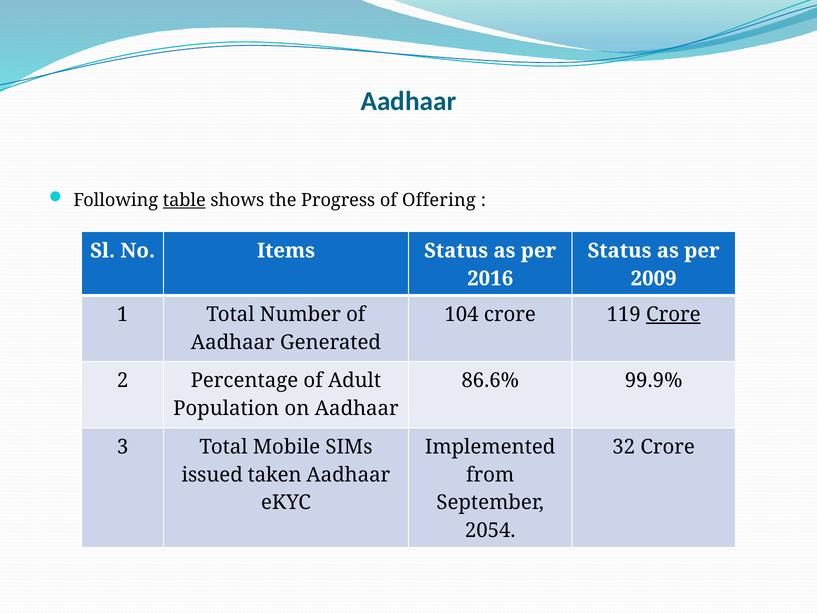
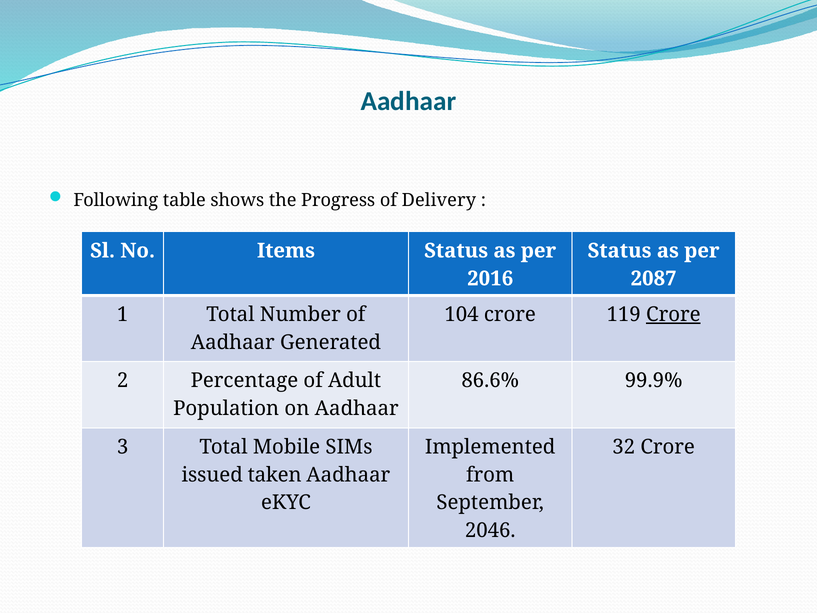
table underline: present -> none
Offering: Offering -> Delivery
2009: 2009 -> 2087
2054: 2054 -> 2046
